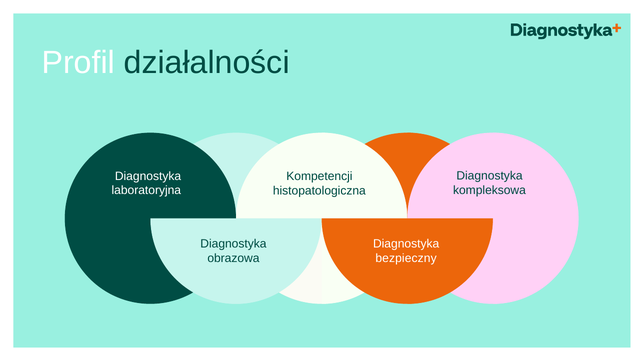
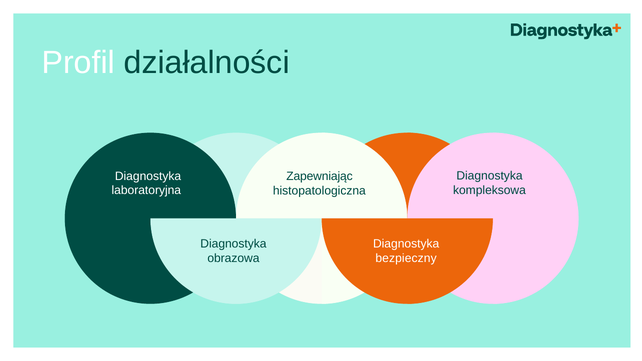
Kompetencji: Kompetencji -> Zapewniając
